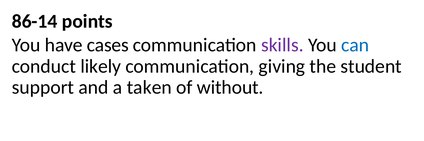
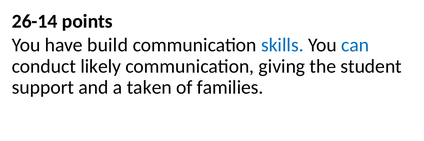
86-14: 86-14 -> 26-14
cases: cases -> build
skills colour: purple -> blue
without: without -> families
